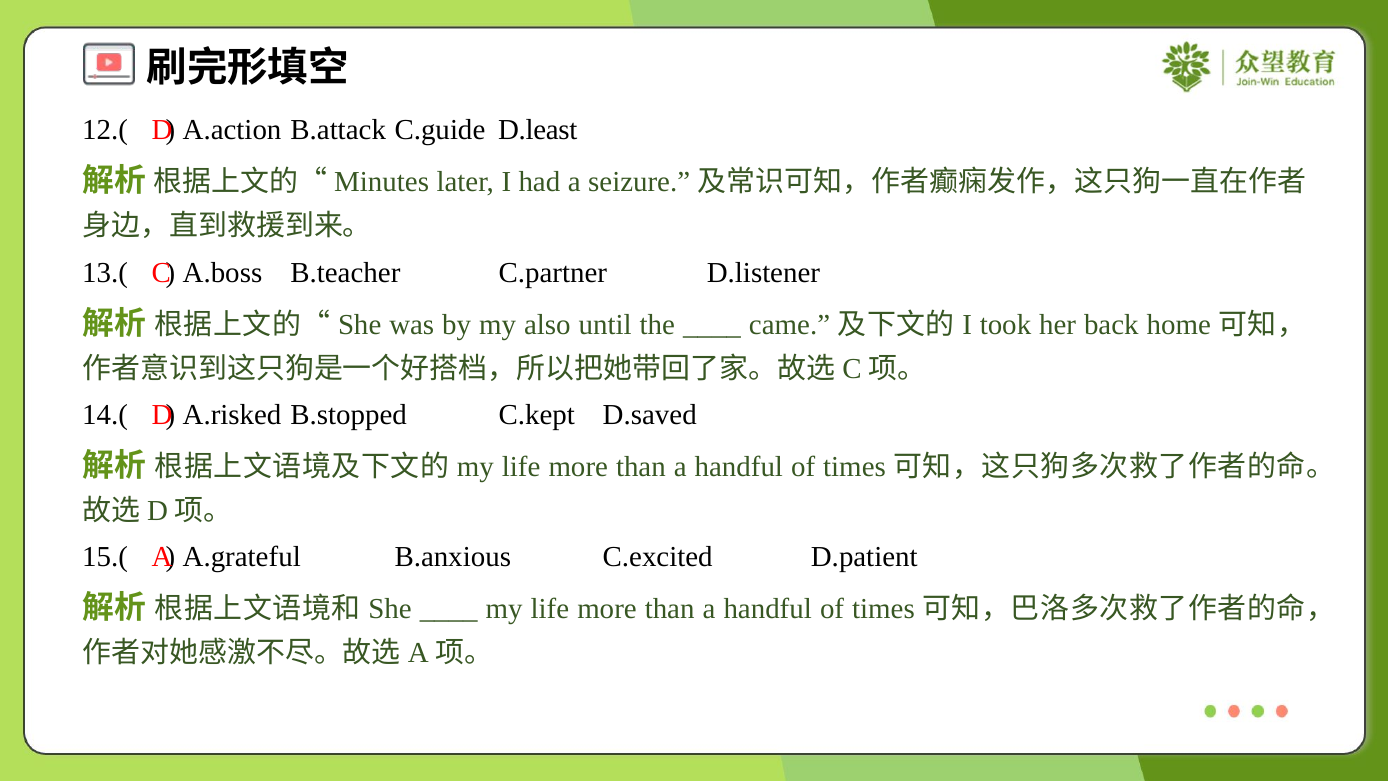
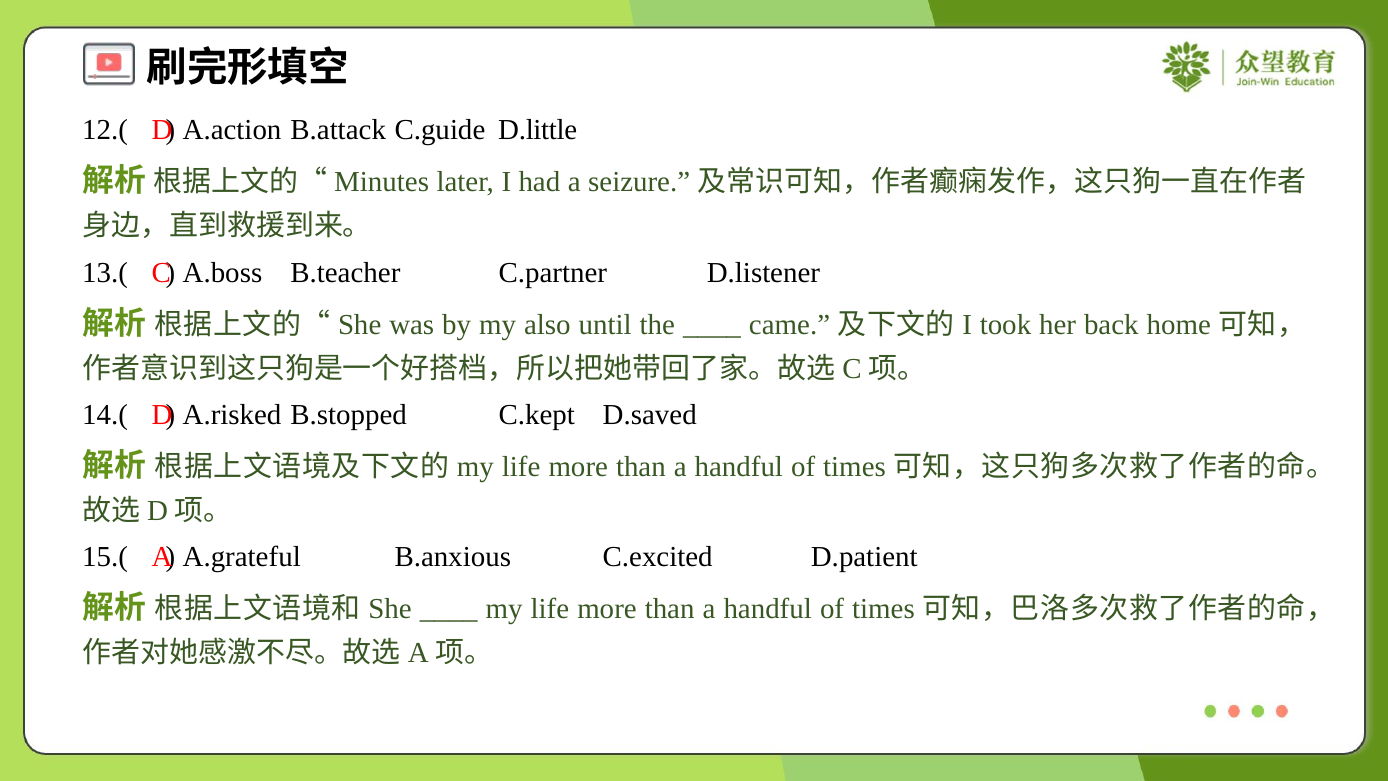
D.least: D.least -> D.little
